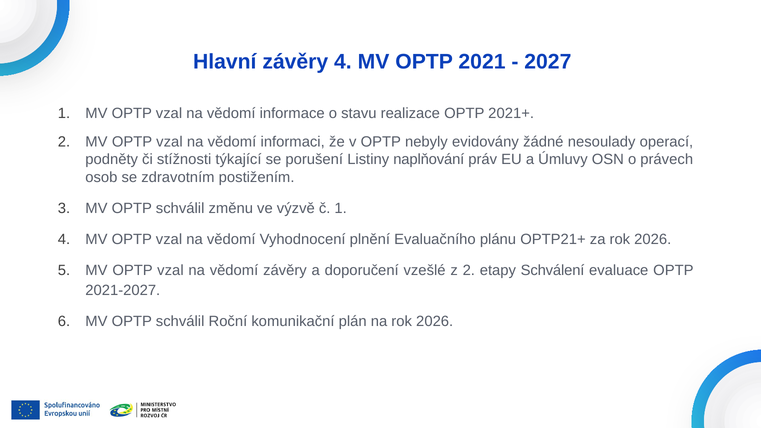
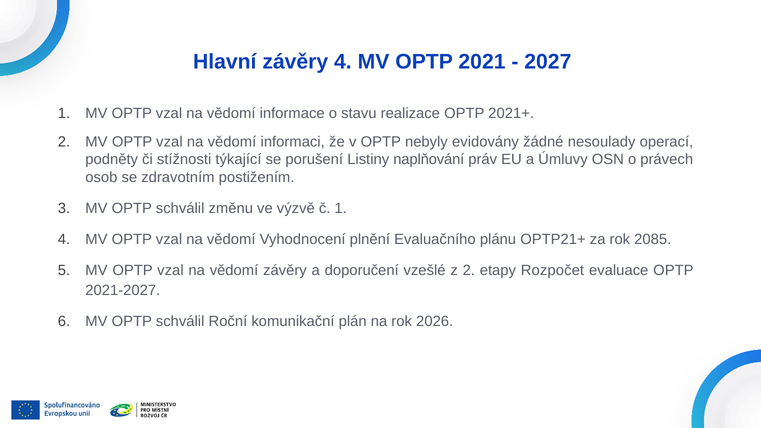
za rok 2026: 2026 -> 2085
Schválení: Schválení -> Rozpočet
